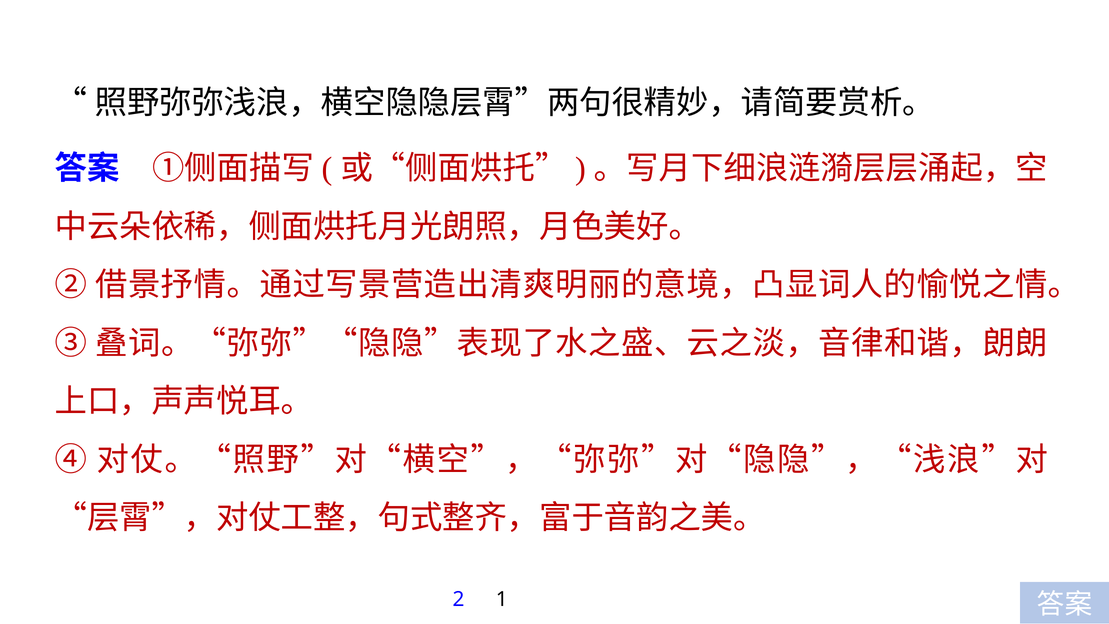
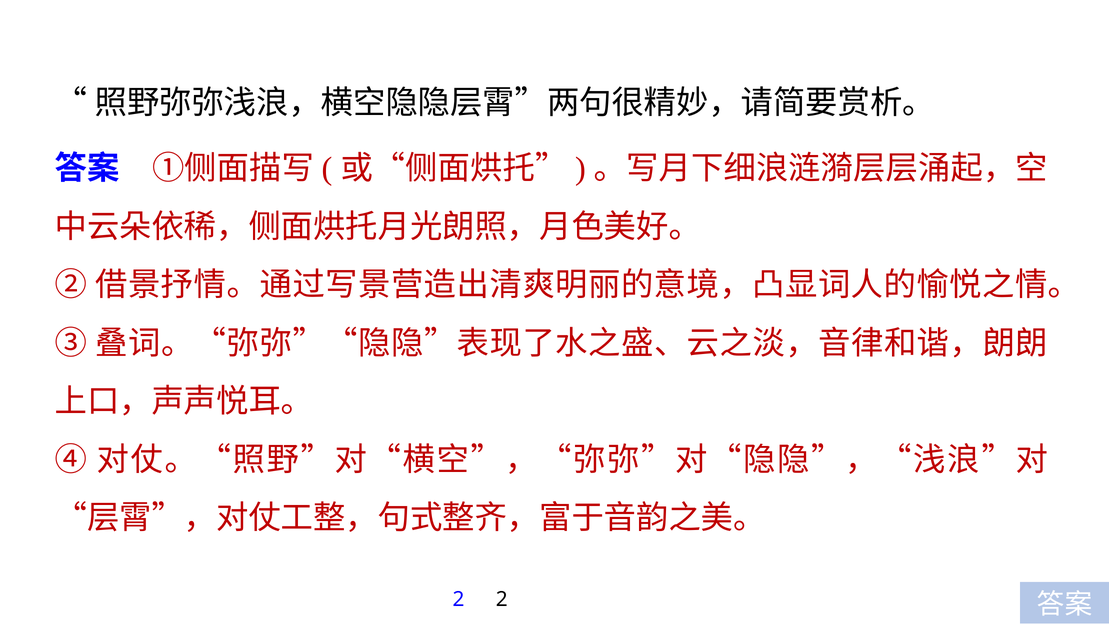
2 1: 1 -> 2
